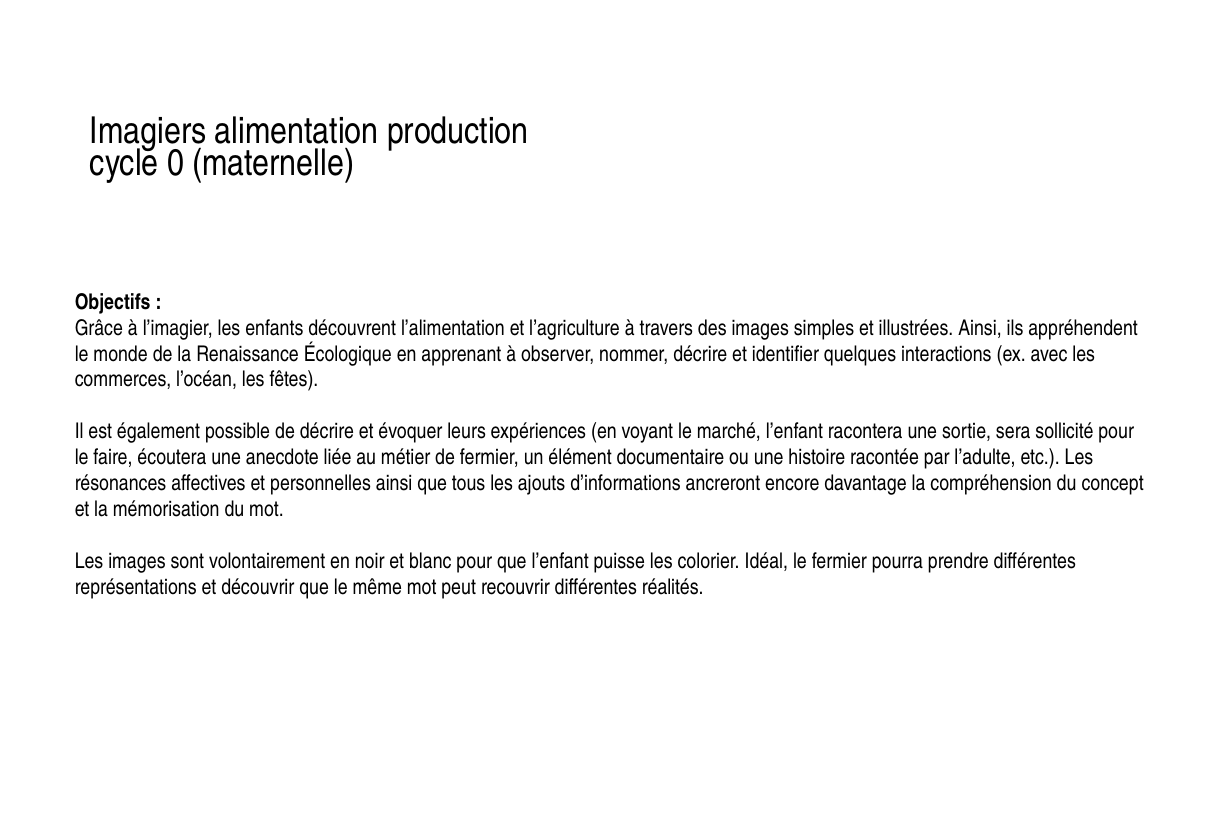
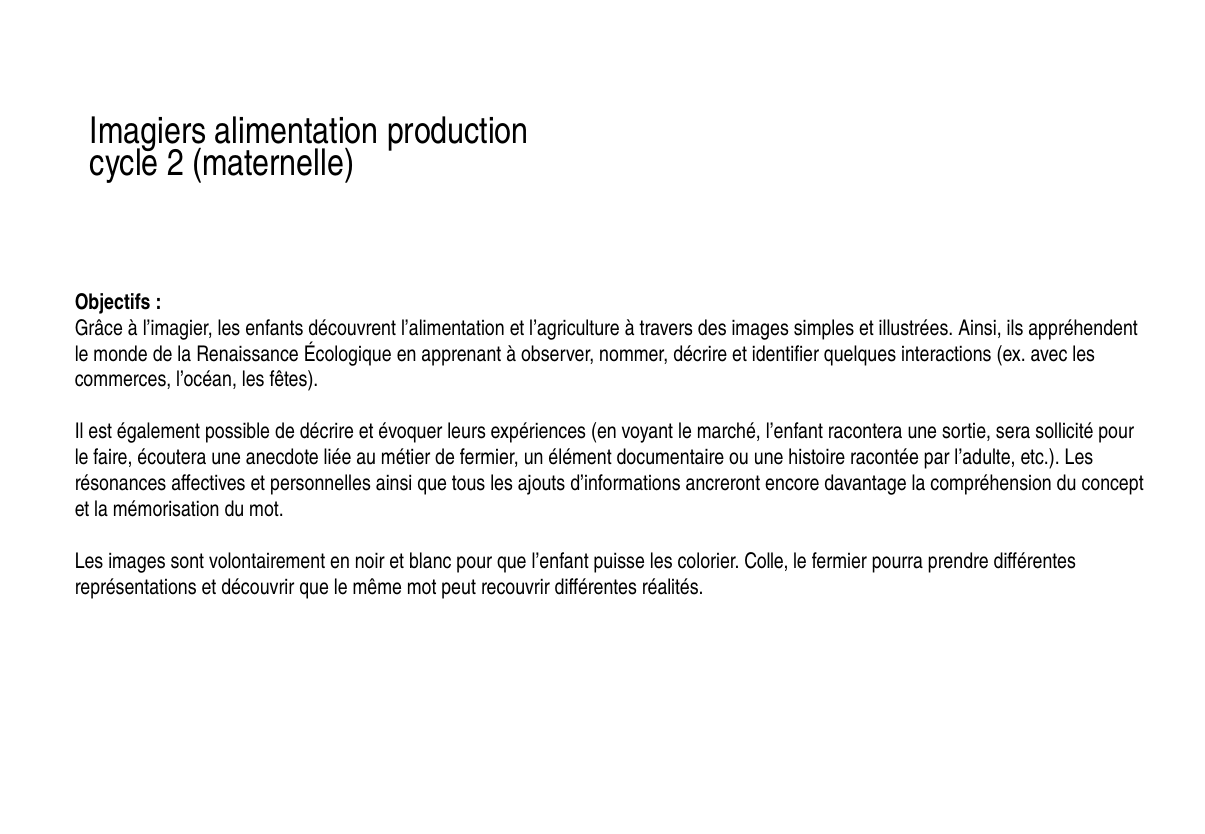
0: 0 -> 2
Idéal: Idéal -> Colle
